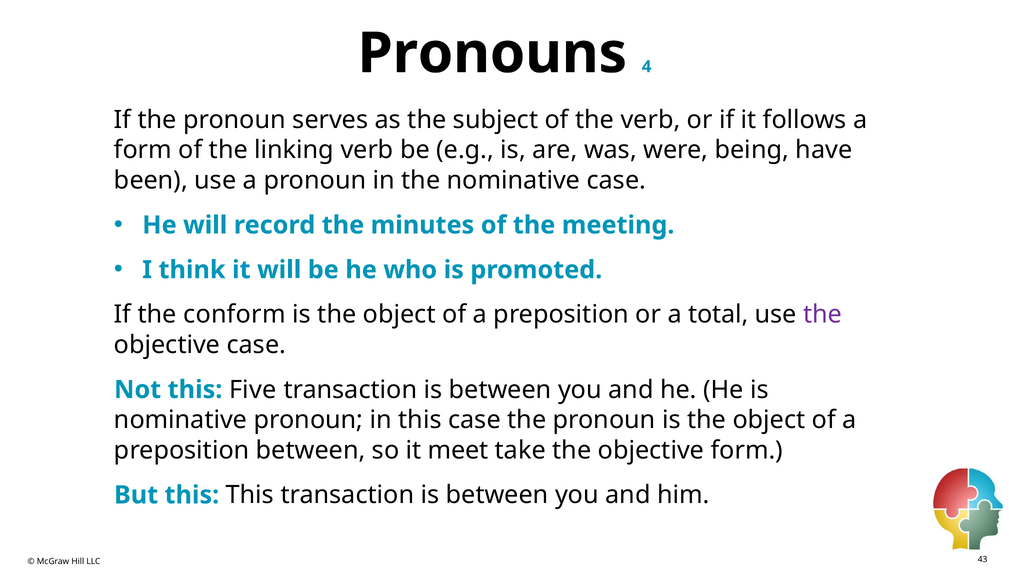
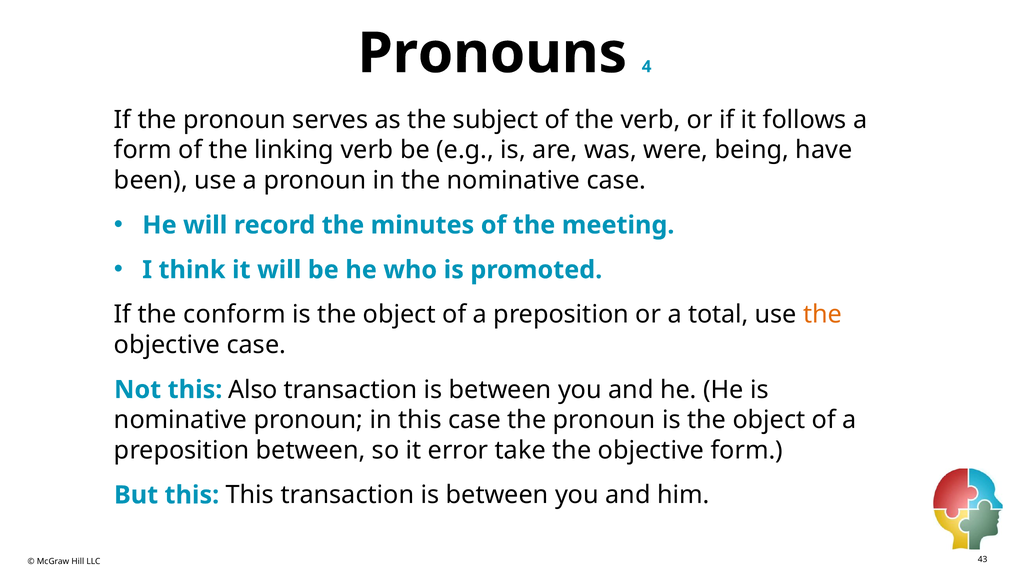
the at (823, 314) colour: purple -> orange
Five: Five -> Also
meet: meet -> error
